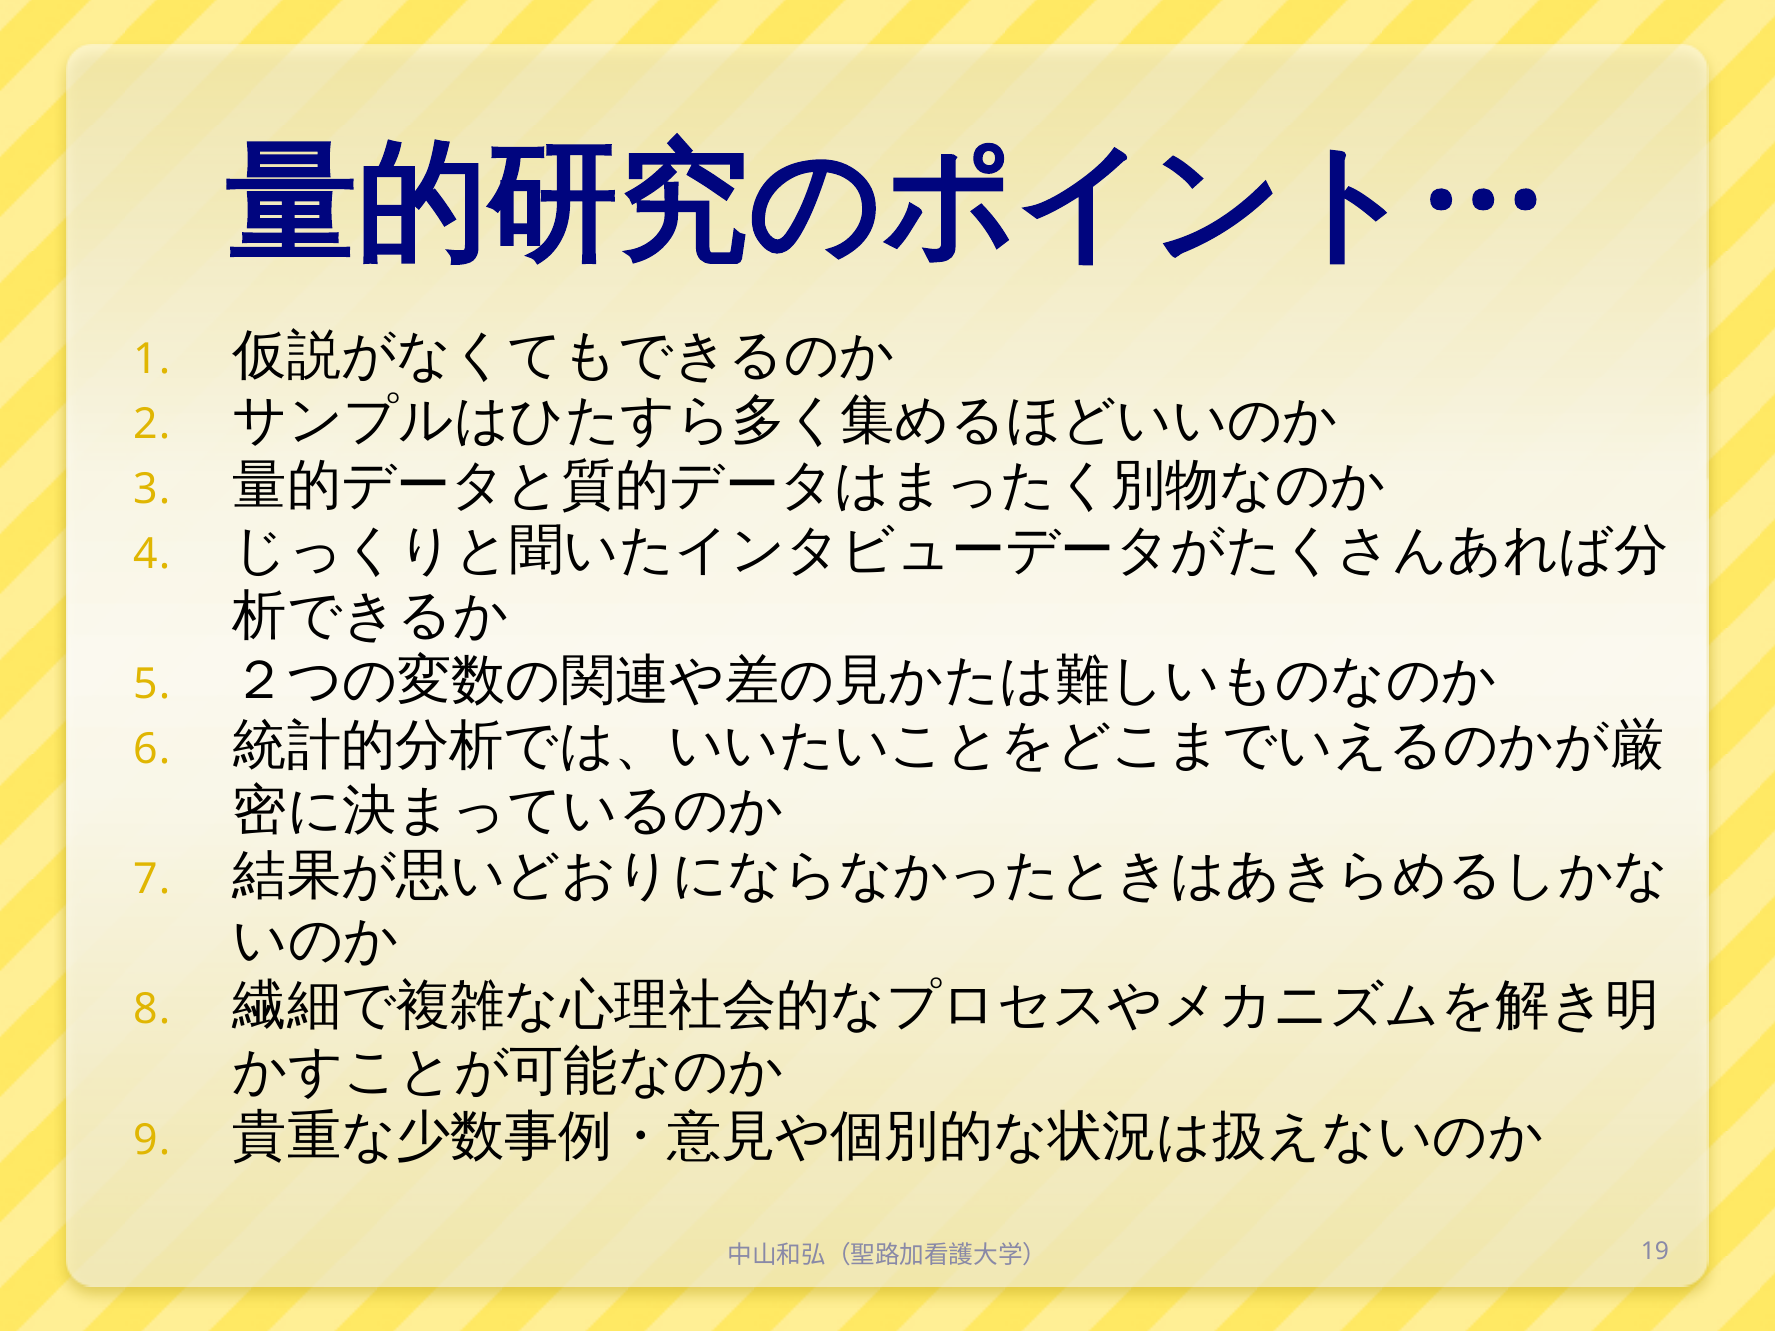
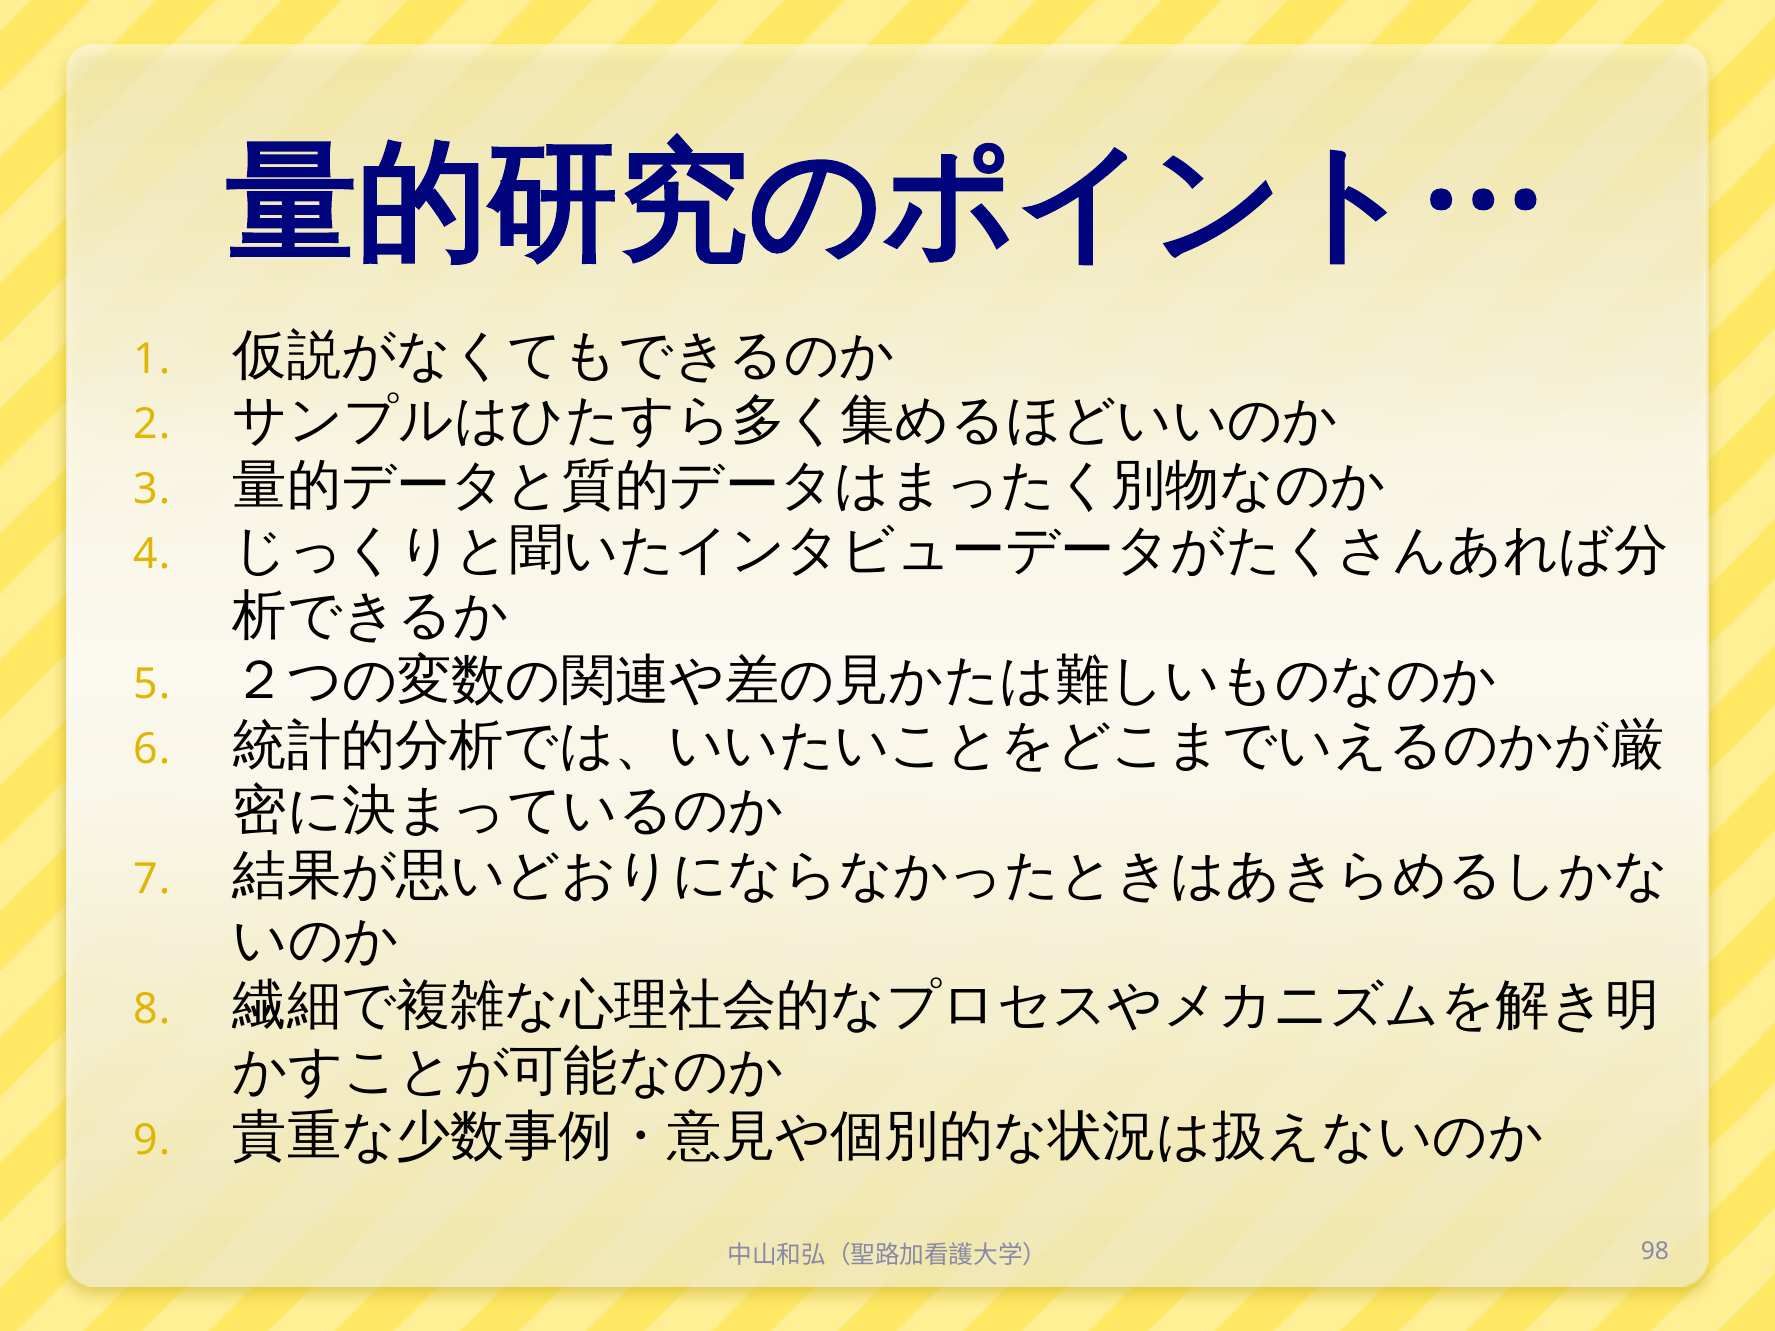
19: 19 -> 98
